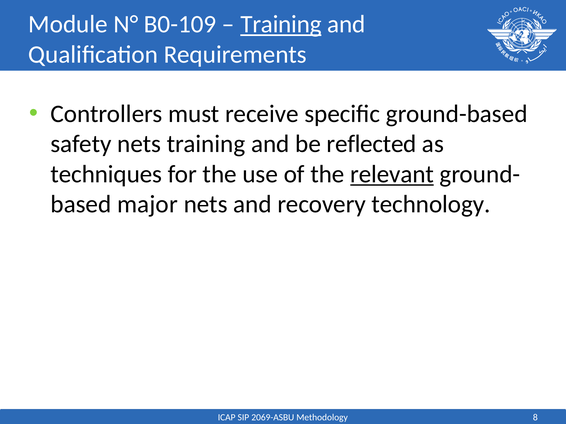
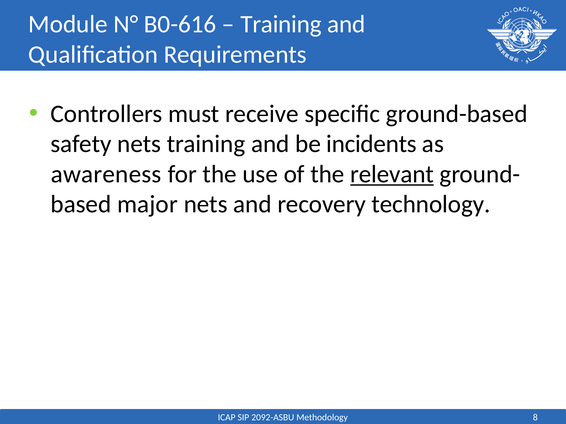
B0-109: B0-109 -> B0-616
Training at (281, 24) underline: present -> none
reflected: reflected -> incidents
techniques: techniques -> awareness
2069-ASBU: 2069-ASBU -> 2092-ASBU
